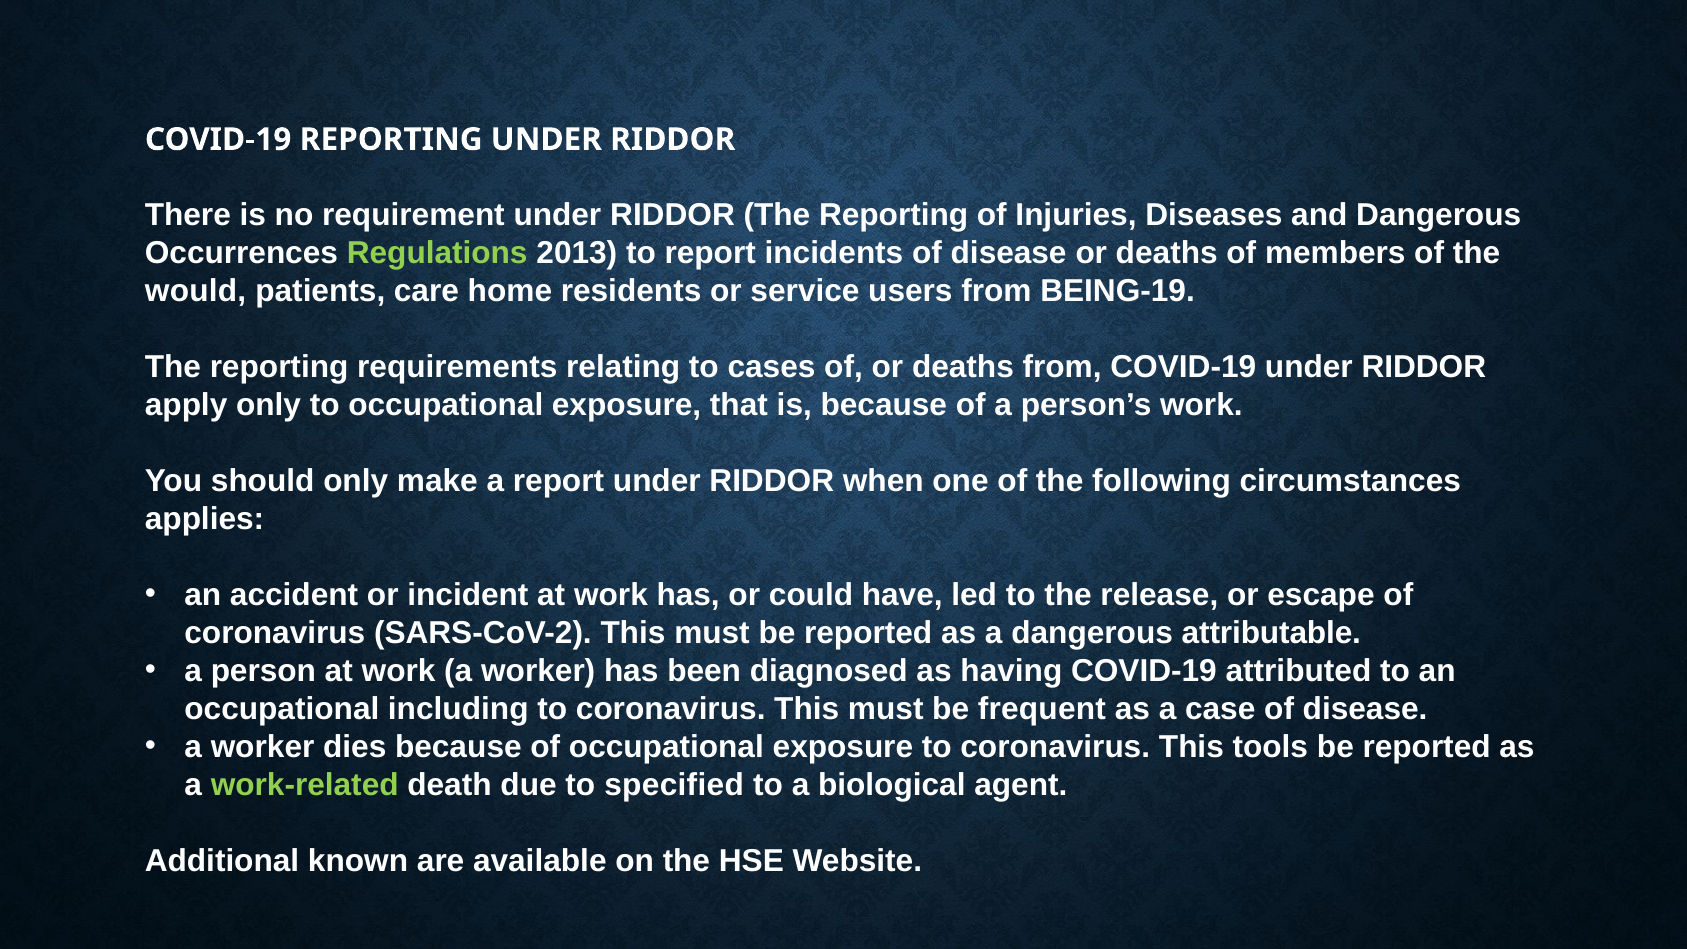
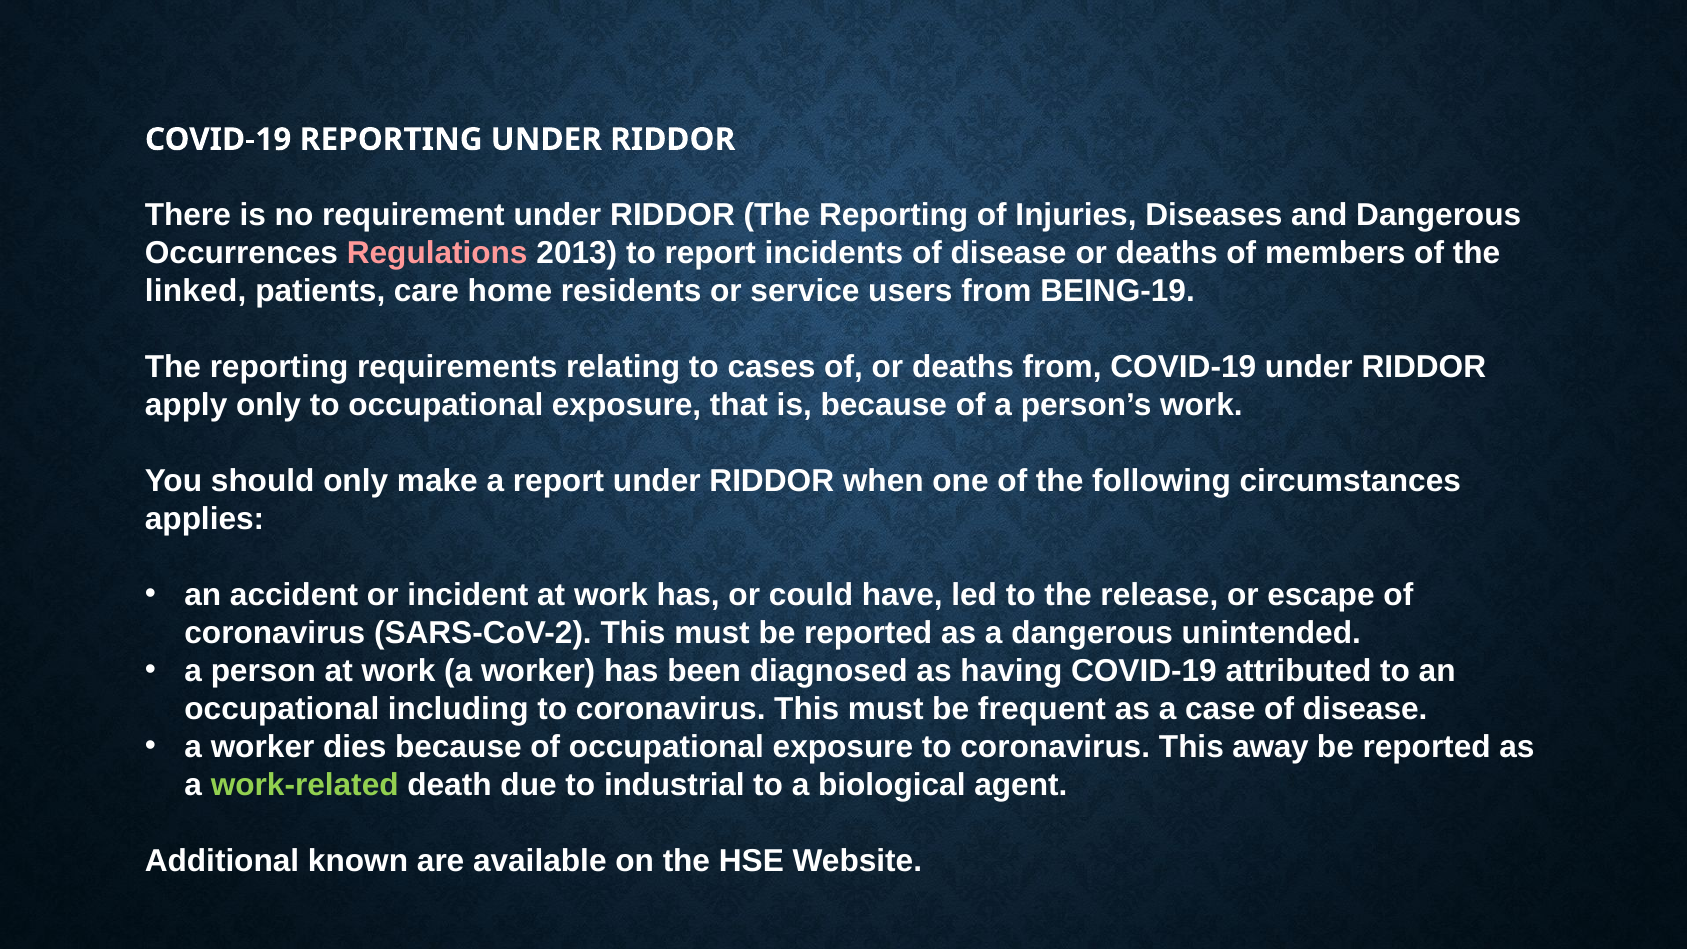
Regulations colour: light green -> pink
would: would -> linked
attributable: attributable -> unintended
tools: tools -> away
specified: specified -> industrial
